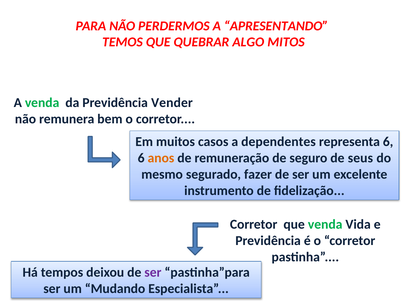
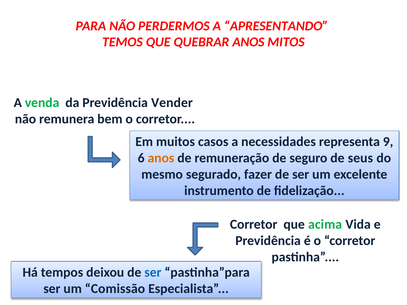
QUEBRAR ALGO: ALGO -> ANOS
dependentes: dependentes -> necessidades
representa 6: 6 -> 9
que venda: venda -> acima
ser at (153, 273) colour: purple -> blue
Mudando: Mudando -> Comissão
